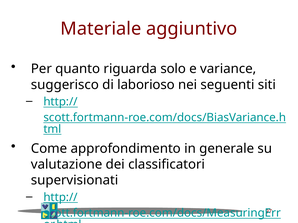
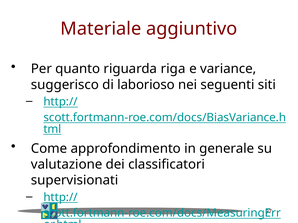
solo: solo -> riga
